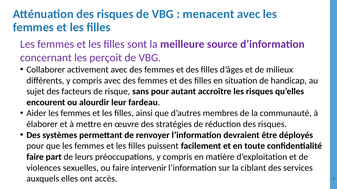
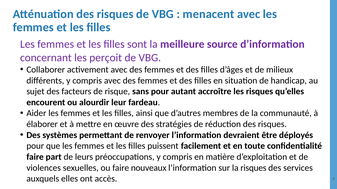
intervenir: intervenir -> nouveaux
la ciblant: ciblant -> risques
